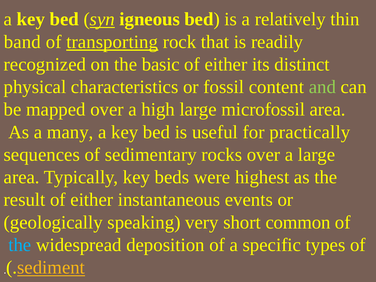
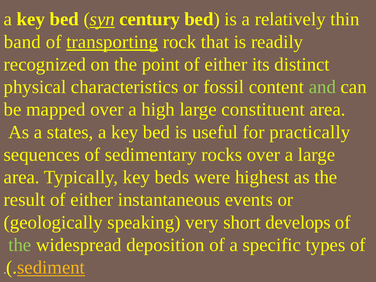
igneous: igneous -> century
basic: basic -> point
microfossil: microfossil -> constituent
many: many -> states
common: common -> develops
the at (20, 245) colour: light blue -> light green
